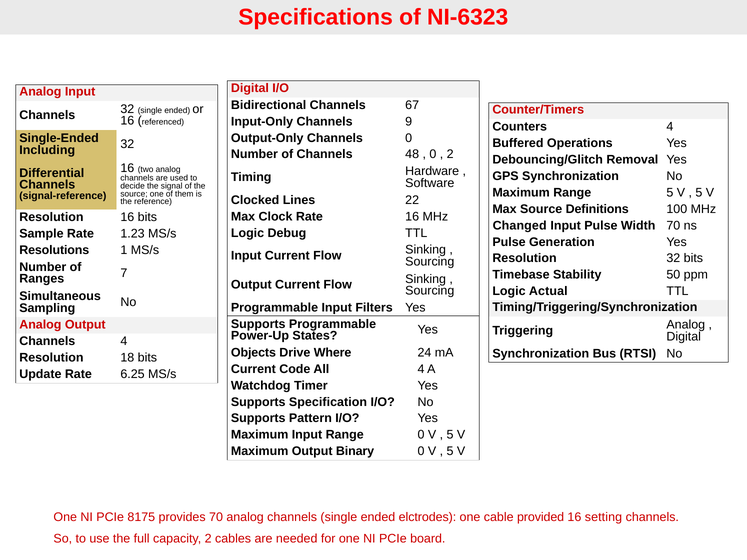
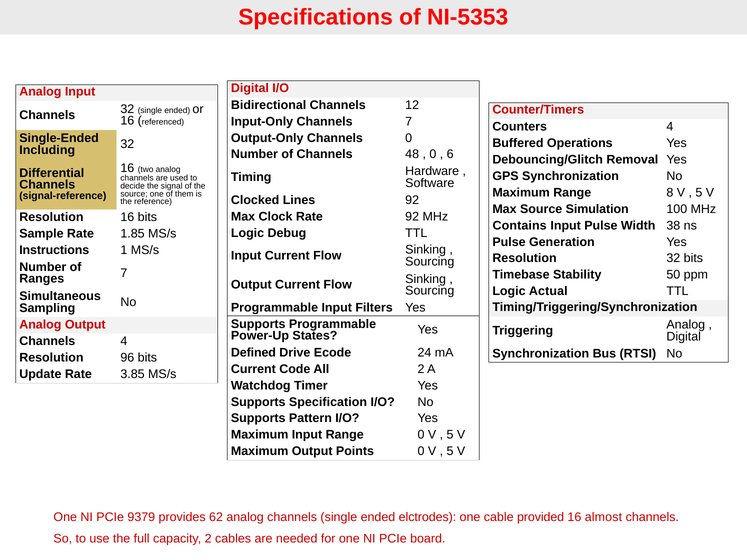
NI-6323: NI-6323 -> NI-5353
67: 67 -> 12
Channels 9: 9 -> 7
2 at (450, 154): 2 -> 6
Range 5: 5 -> 8
Lines 22: 22 -> 92
Definitions: Definitions -> Simulation
Rate 16: 16 -> 92
Changed: Changed -> Contains
Width 70: 70 -> 38
1.23: 1.23 -> 1.85
Resolutions: Resolutions -> Instructions
Objects: Objects -> Defined
Where: Where -> Ecode
18: 18 -> 96
All 4: 4 -> 2
6.25: 6.25 -> 3.85
Binary: Binary -> Points
8175: 8175 -> 9379
provides 70: 70 -> 62
setting: setting -> almost
